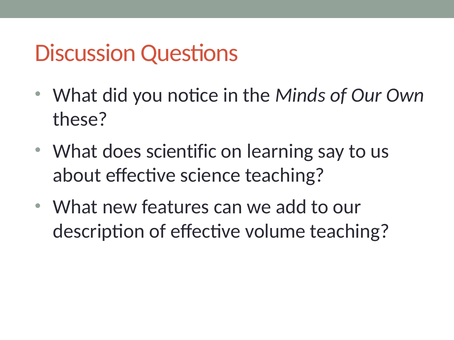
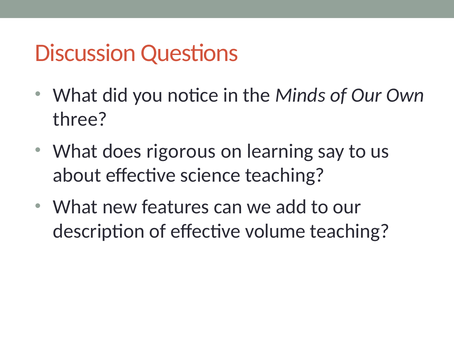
these: these -> three
scientific: scientific -> rigorous
